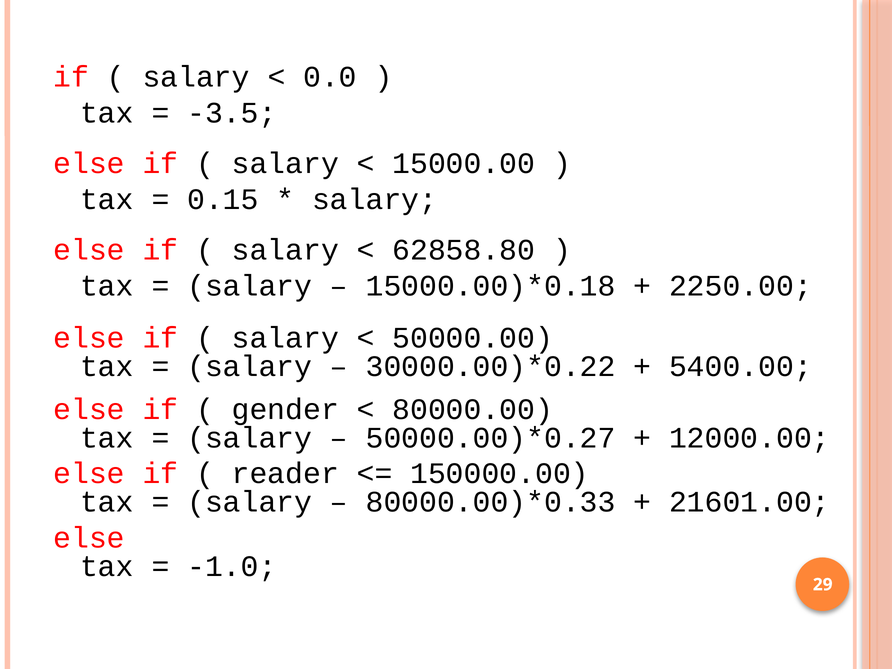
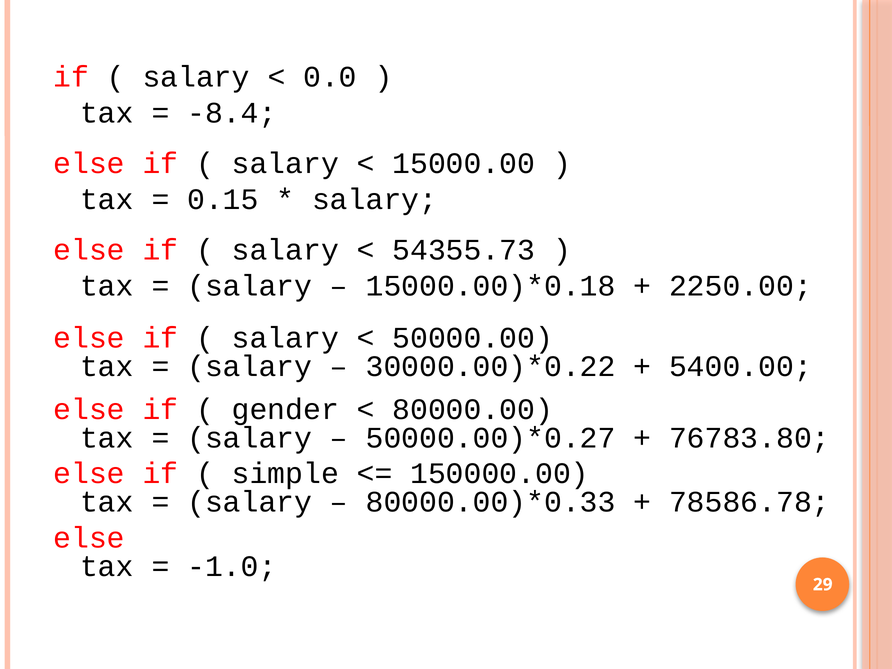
-3.5: -3.5 -> -8.4
62858.80: 62858.80 -> 54355.73
12000.00: 12000.00 -> 76783.80
reader: reader -> simple
21601.00: 21601.00 -> 78586.78
